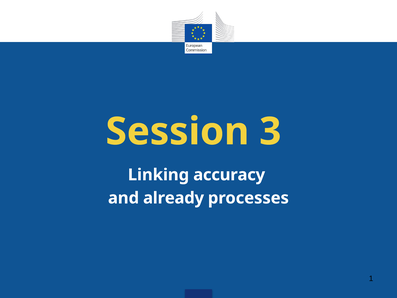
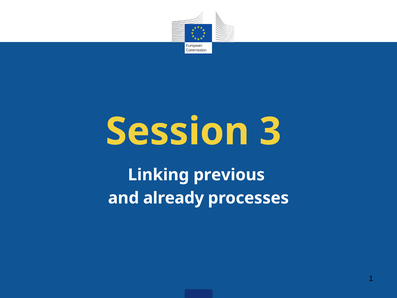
accuracy: accuracy -> previous
